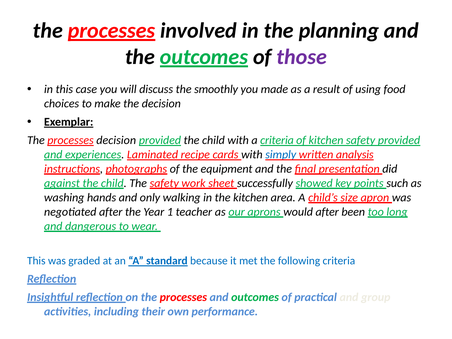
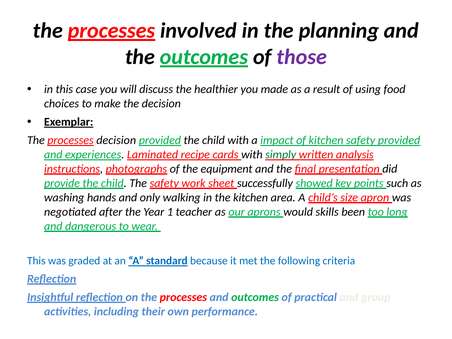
smoothly: smoothly -> healthier
a criteria: criteria -> impact
simply colour: blue -> green
against: against -> provide
would after: after -> skills
